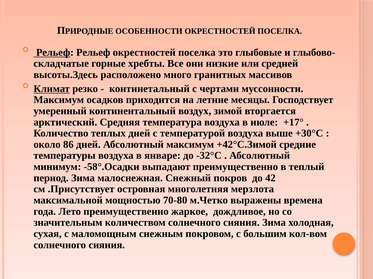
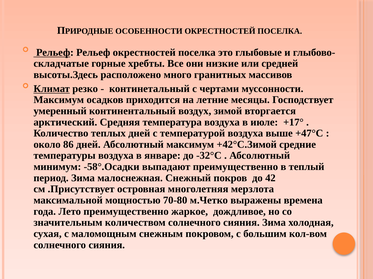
+30°С: +30°С -> +47°С
